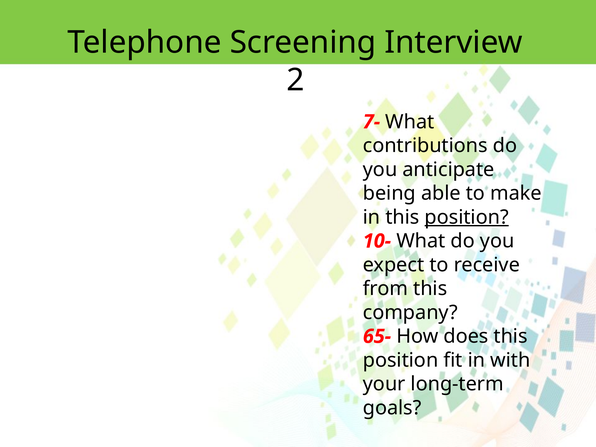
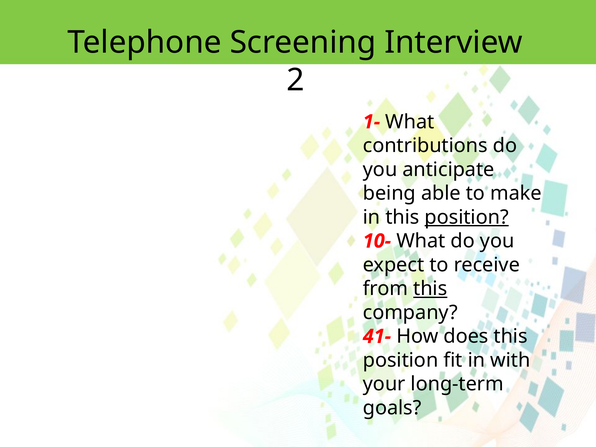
7-: 7- -> 1-
this at (430, 289) underline: none -> present
65-: 65- -> 41-
